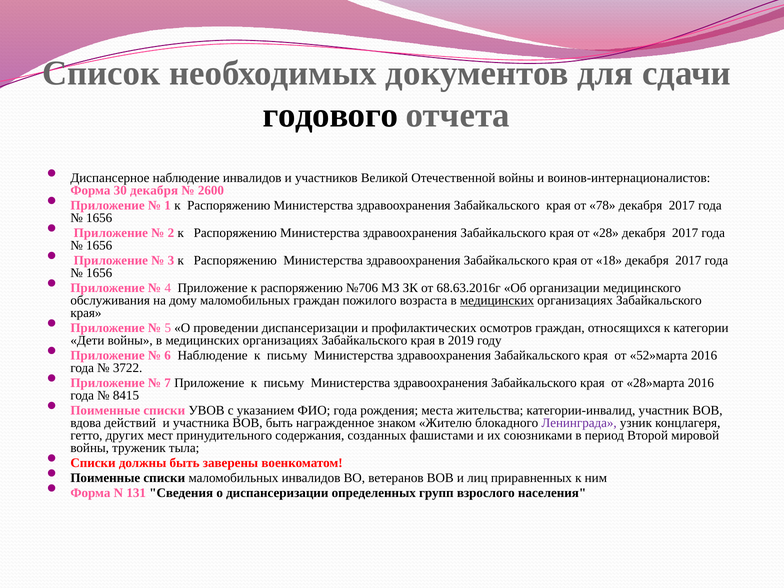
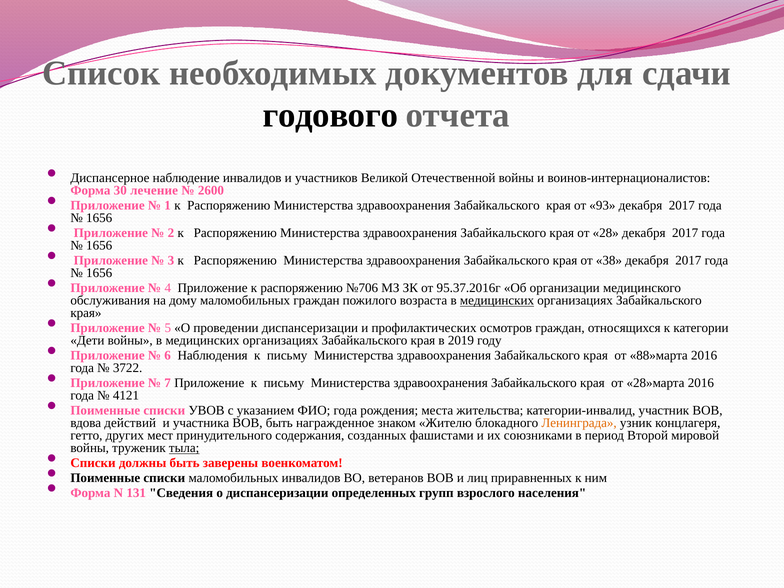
30 декабря: декабря -> лечение
78: 78 -> 93
18: 18 -> 38
68.63.2016г: 68.63.2016г -> 95.37.2016г
6 Наблюдение: Наблюдение -> Наблюдения
52»марта: 52»марта -> 88»марта
8415: 8415 -> 4121
Ленинграда colour: purple -> orange
тыла underline: none -> present
